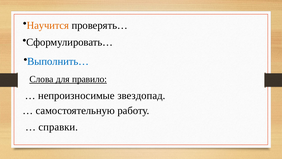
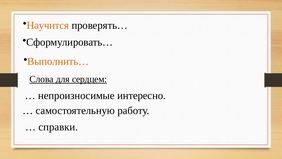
Выполнить… colour: blue -> orange
правило: правило -> сердцем
звездопад: звездопад -> интересно
